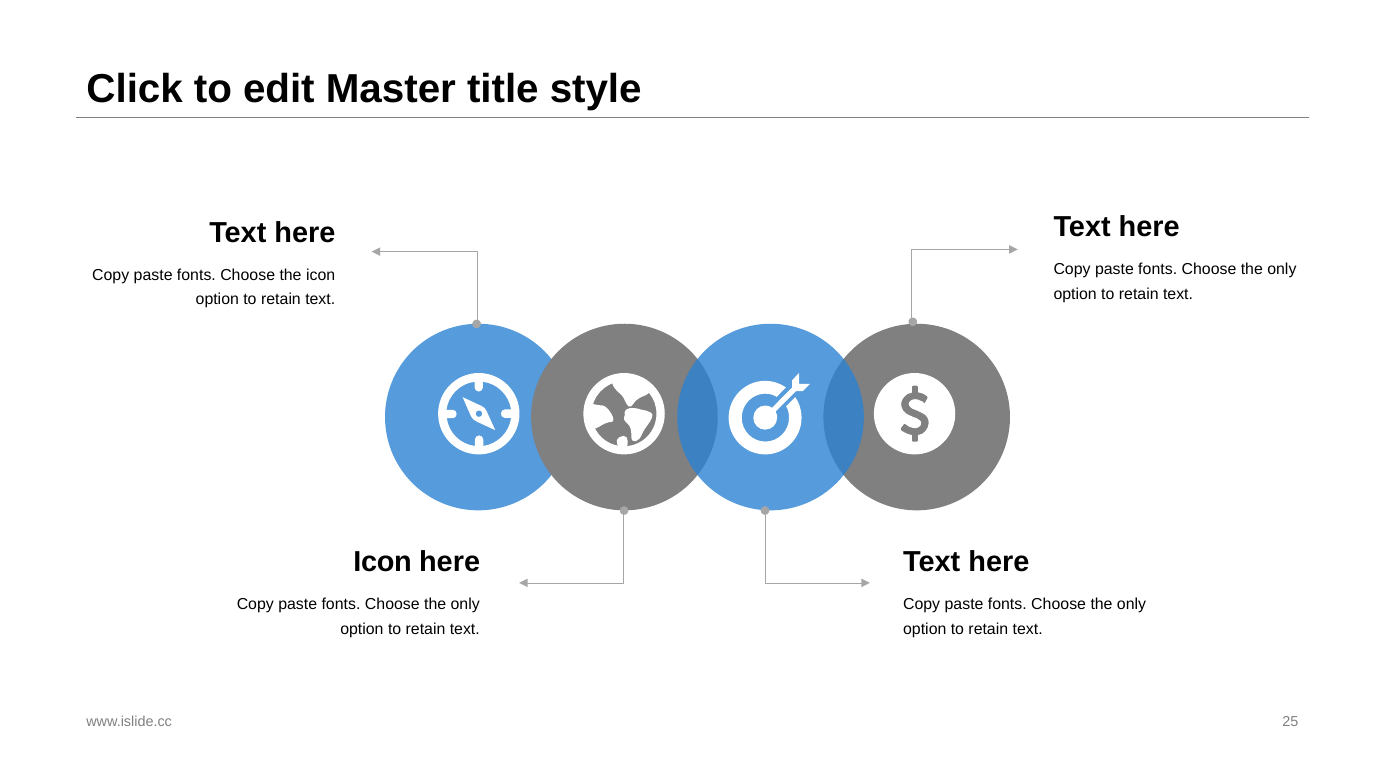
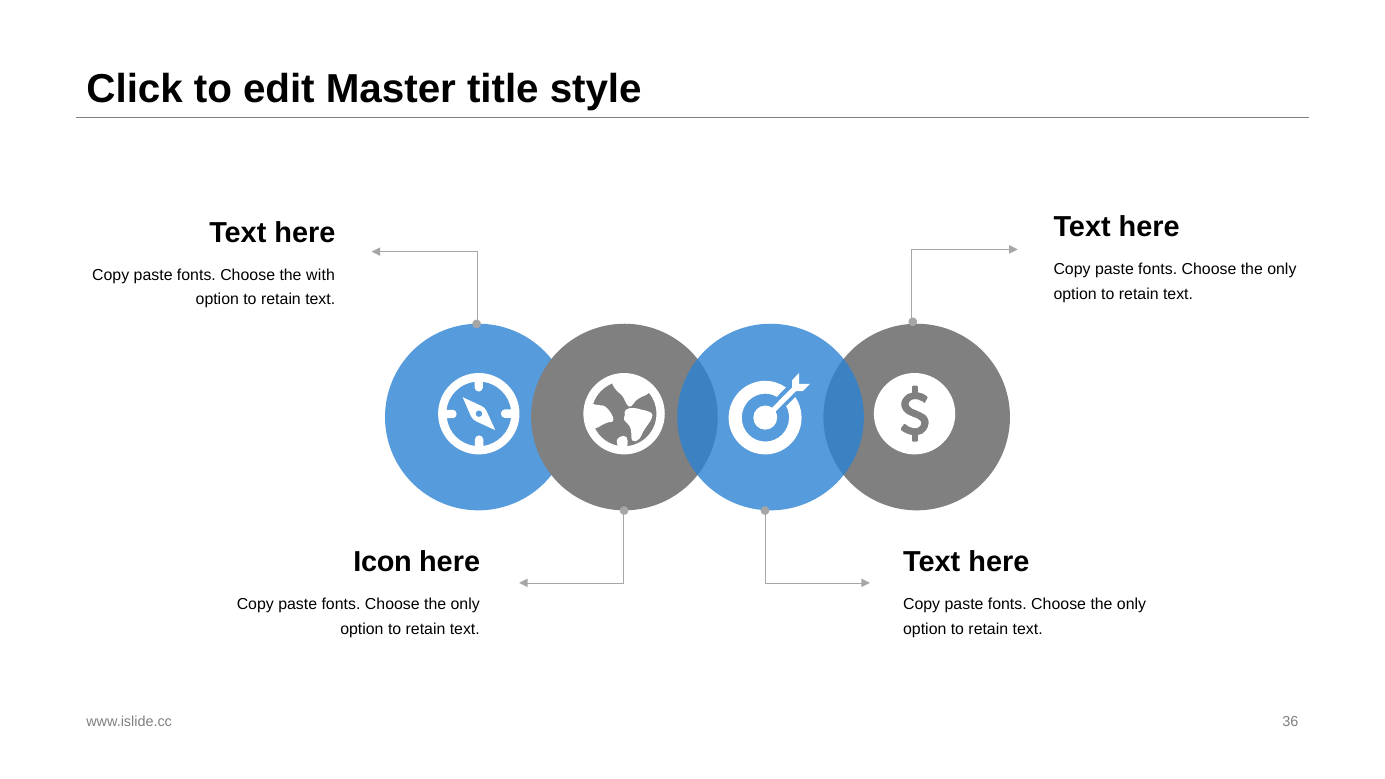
the icon: icon -> with
25: 25 -> 36
